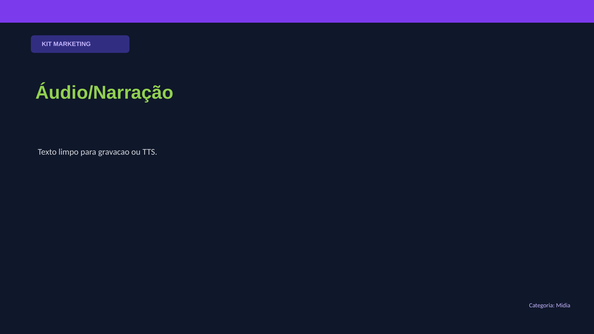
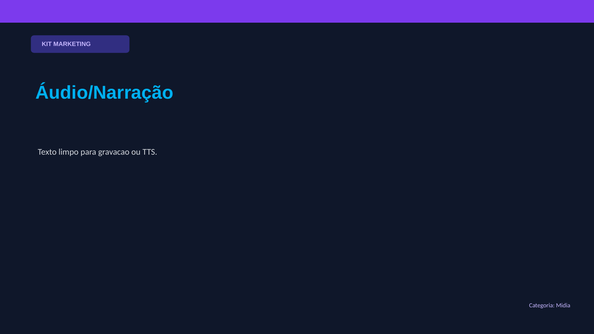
Áudio/Narração colour: light green -> light blue
